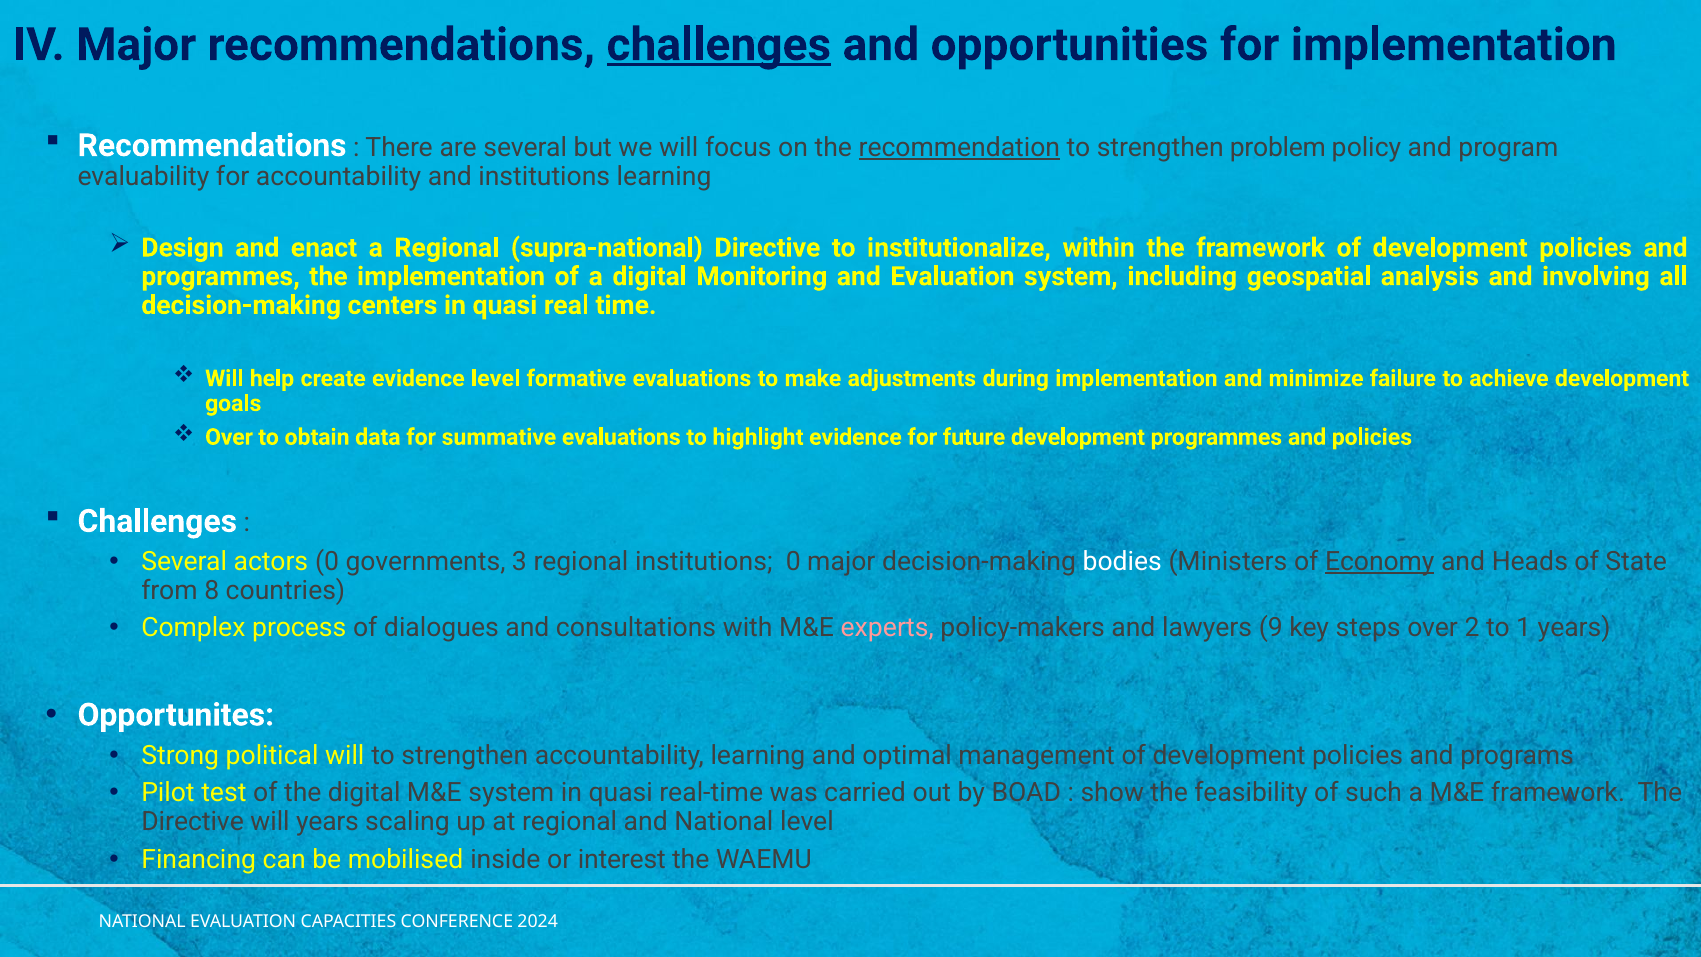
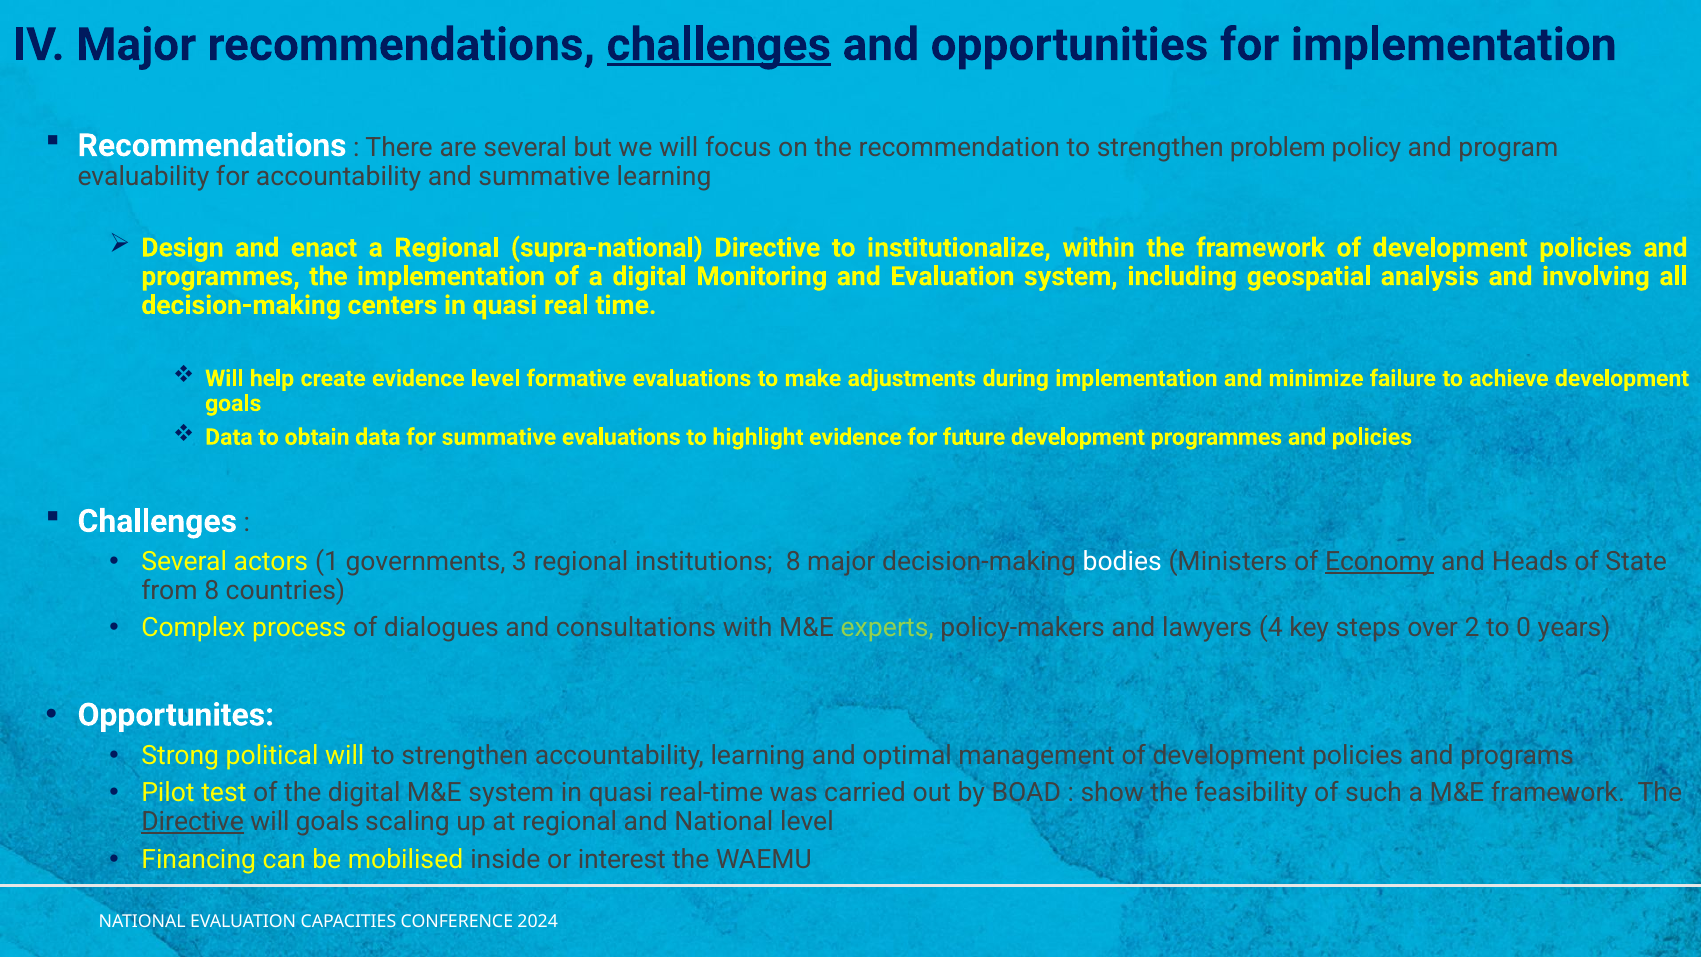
recommendation underline: present -> none
and institutions: institutions -> summative
Over at (229, 437): Over -> Data
actors 0: 0 -> 1
institutions 0: 0 -> 8
experts colour: pink -> light green
9: 9 -> 4
1: 1 -> 0
Directive at (193, 822) underline: none -> present
will years: years -> goals
